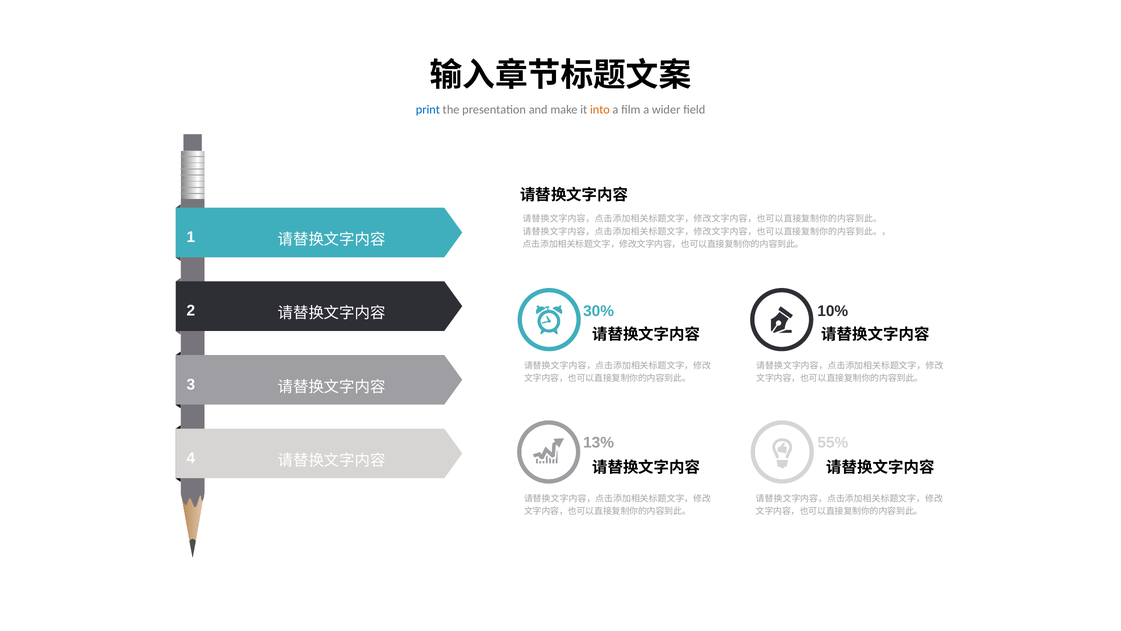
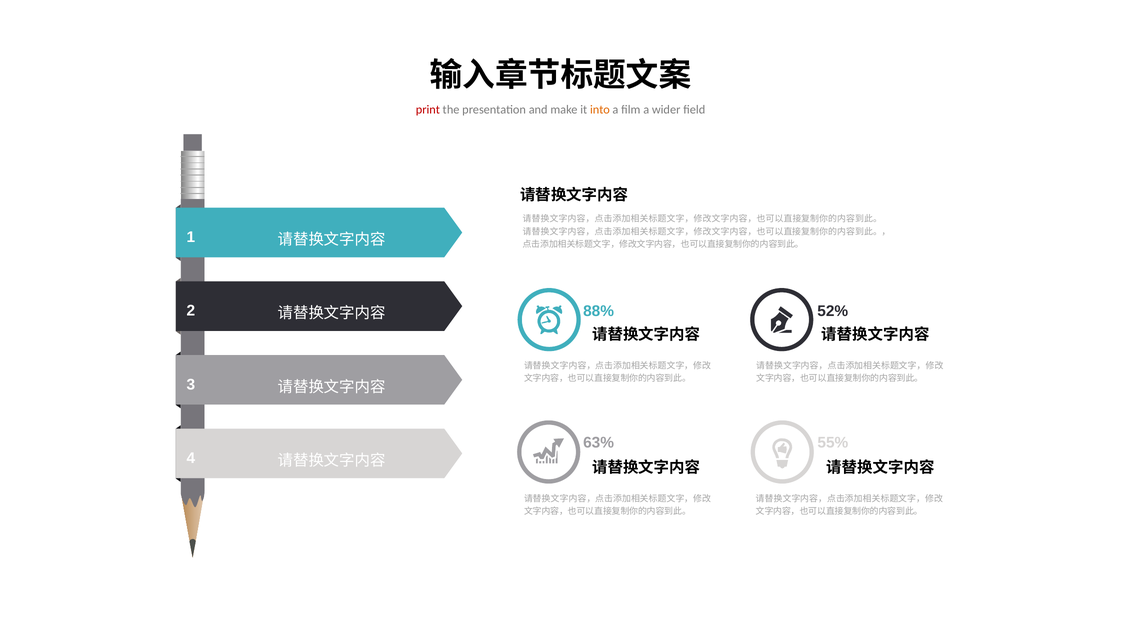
print colour: blue -> red
30%: 30% -> 88%
10%: 10% -> 52%
13%: 13% -> 63%
